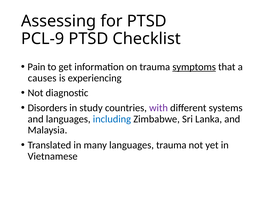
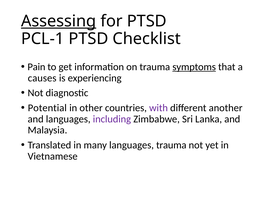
Assessing underline: none -> present
PCL-9: PCL-9 -> PCL-1
Disorders: Disorders -> Potential
study: study -> other
systems: systems -> another
including colour: blue -> purple
